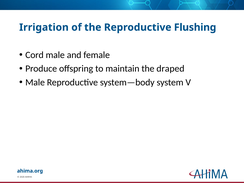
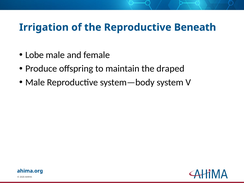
Flushing: Flushing -> Beneath
Cord: Cord -> Lobe
